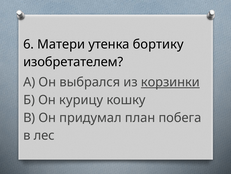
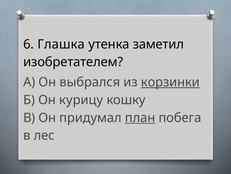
Матери: Матери -> Глашка
бортику: бортику -> заметил
план underline: none -> present
